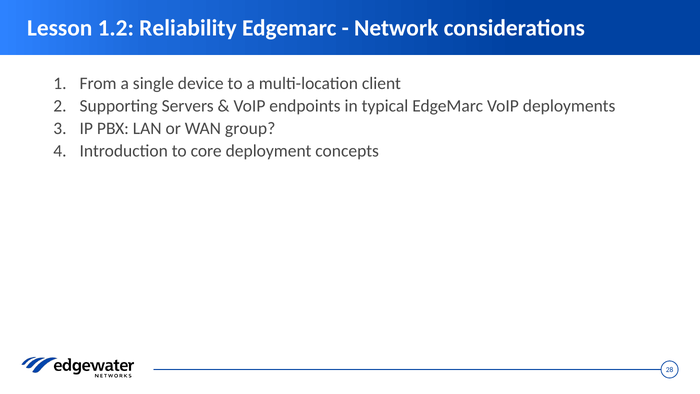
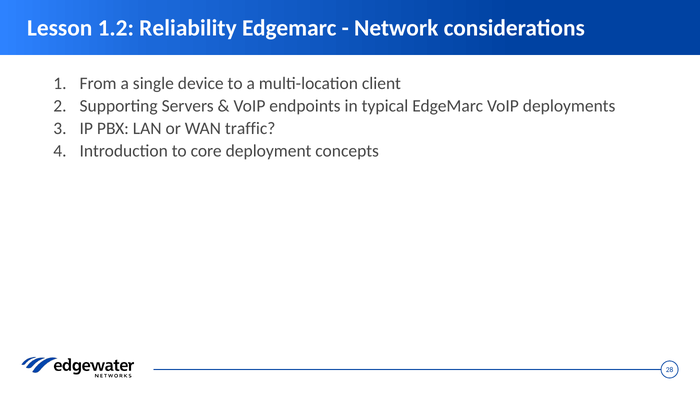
group: group -> traffic
